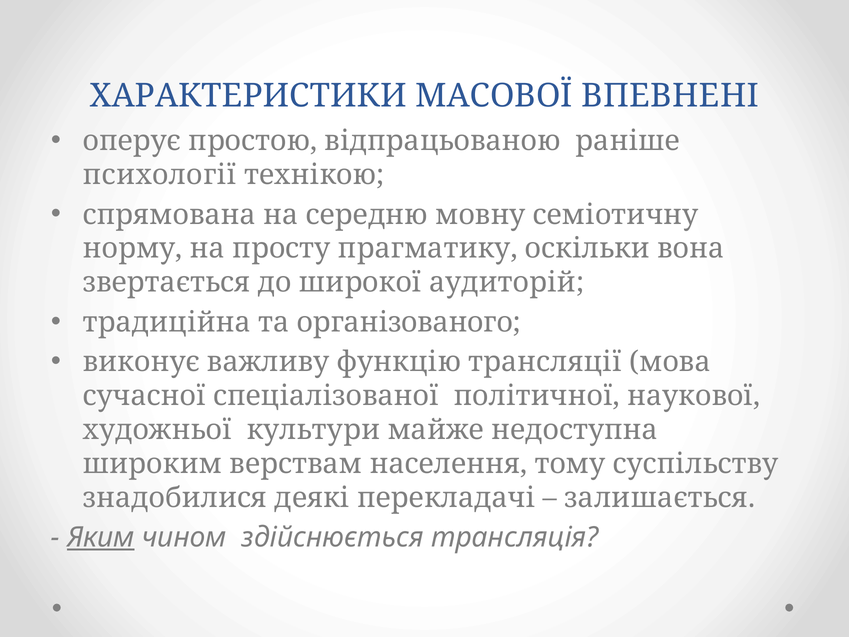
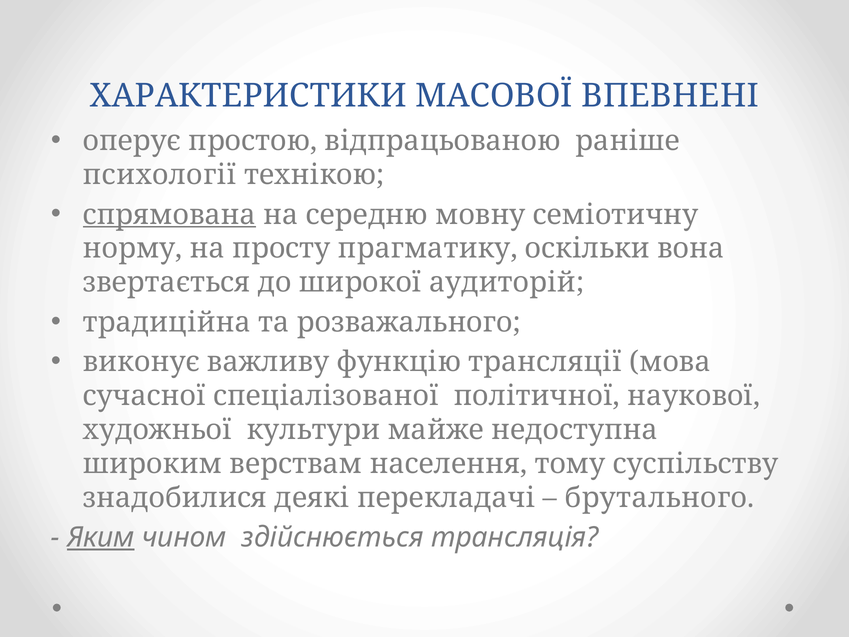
спрямована underline: none -> present
організованого: організованого -> розважального
залишається: залишається -> брутального
